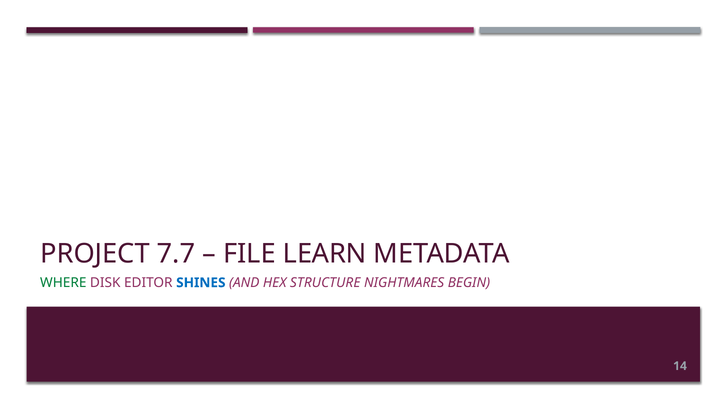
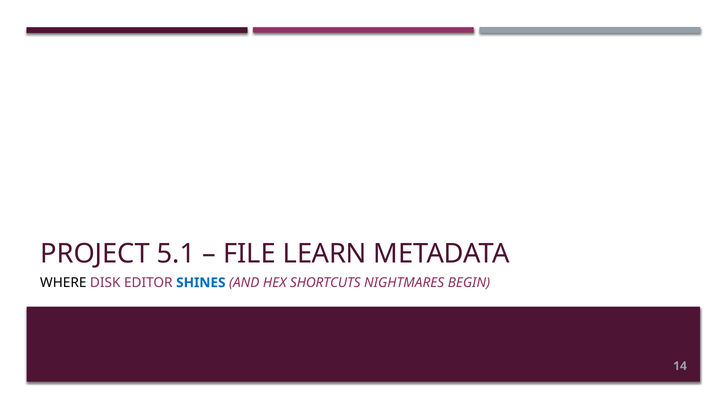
7.7: 7.7 -> 5.1
WHERE colour: green -> black
STRUCTURE: STRUCTURE -> SHORTCUTS
